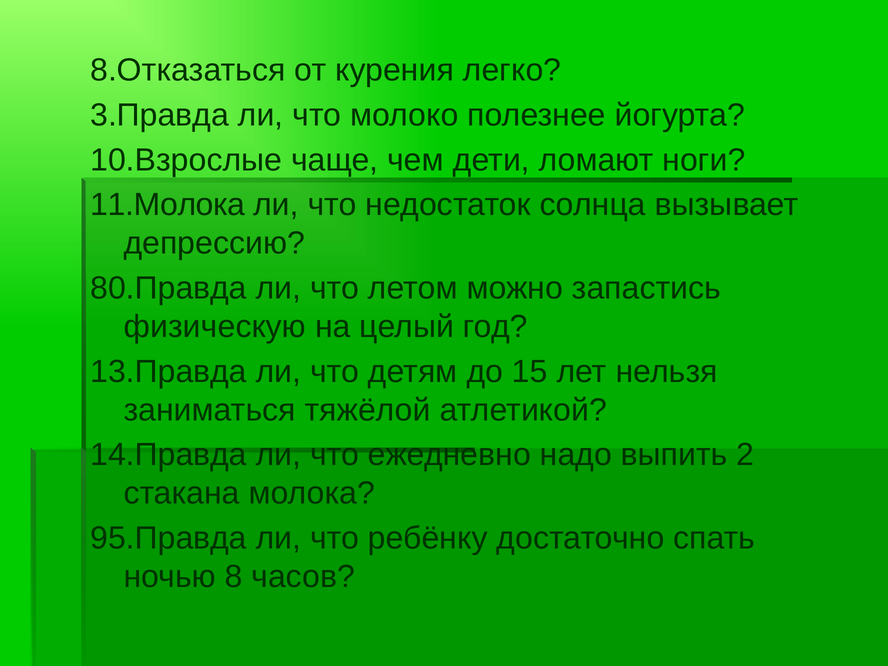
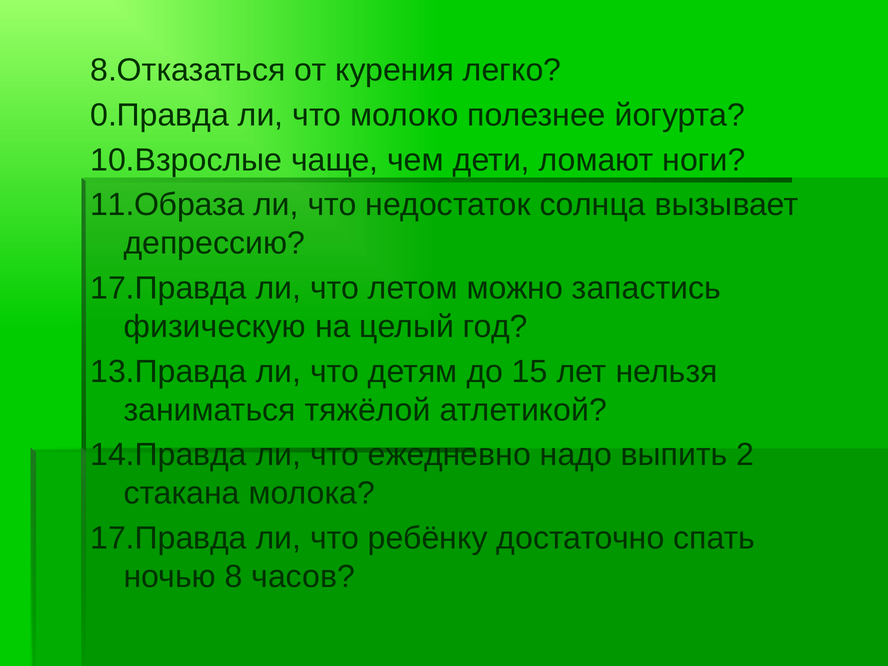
3.Правда: 3.Правда -> 0.Правда
11.Молока: 11.Молока -> 11.Образа
80.Правда at (169, 288): 80.Правда -> 17.Правда
95.Правда at (169, 538): 95.Правда -> 17.Правда
